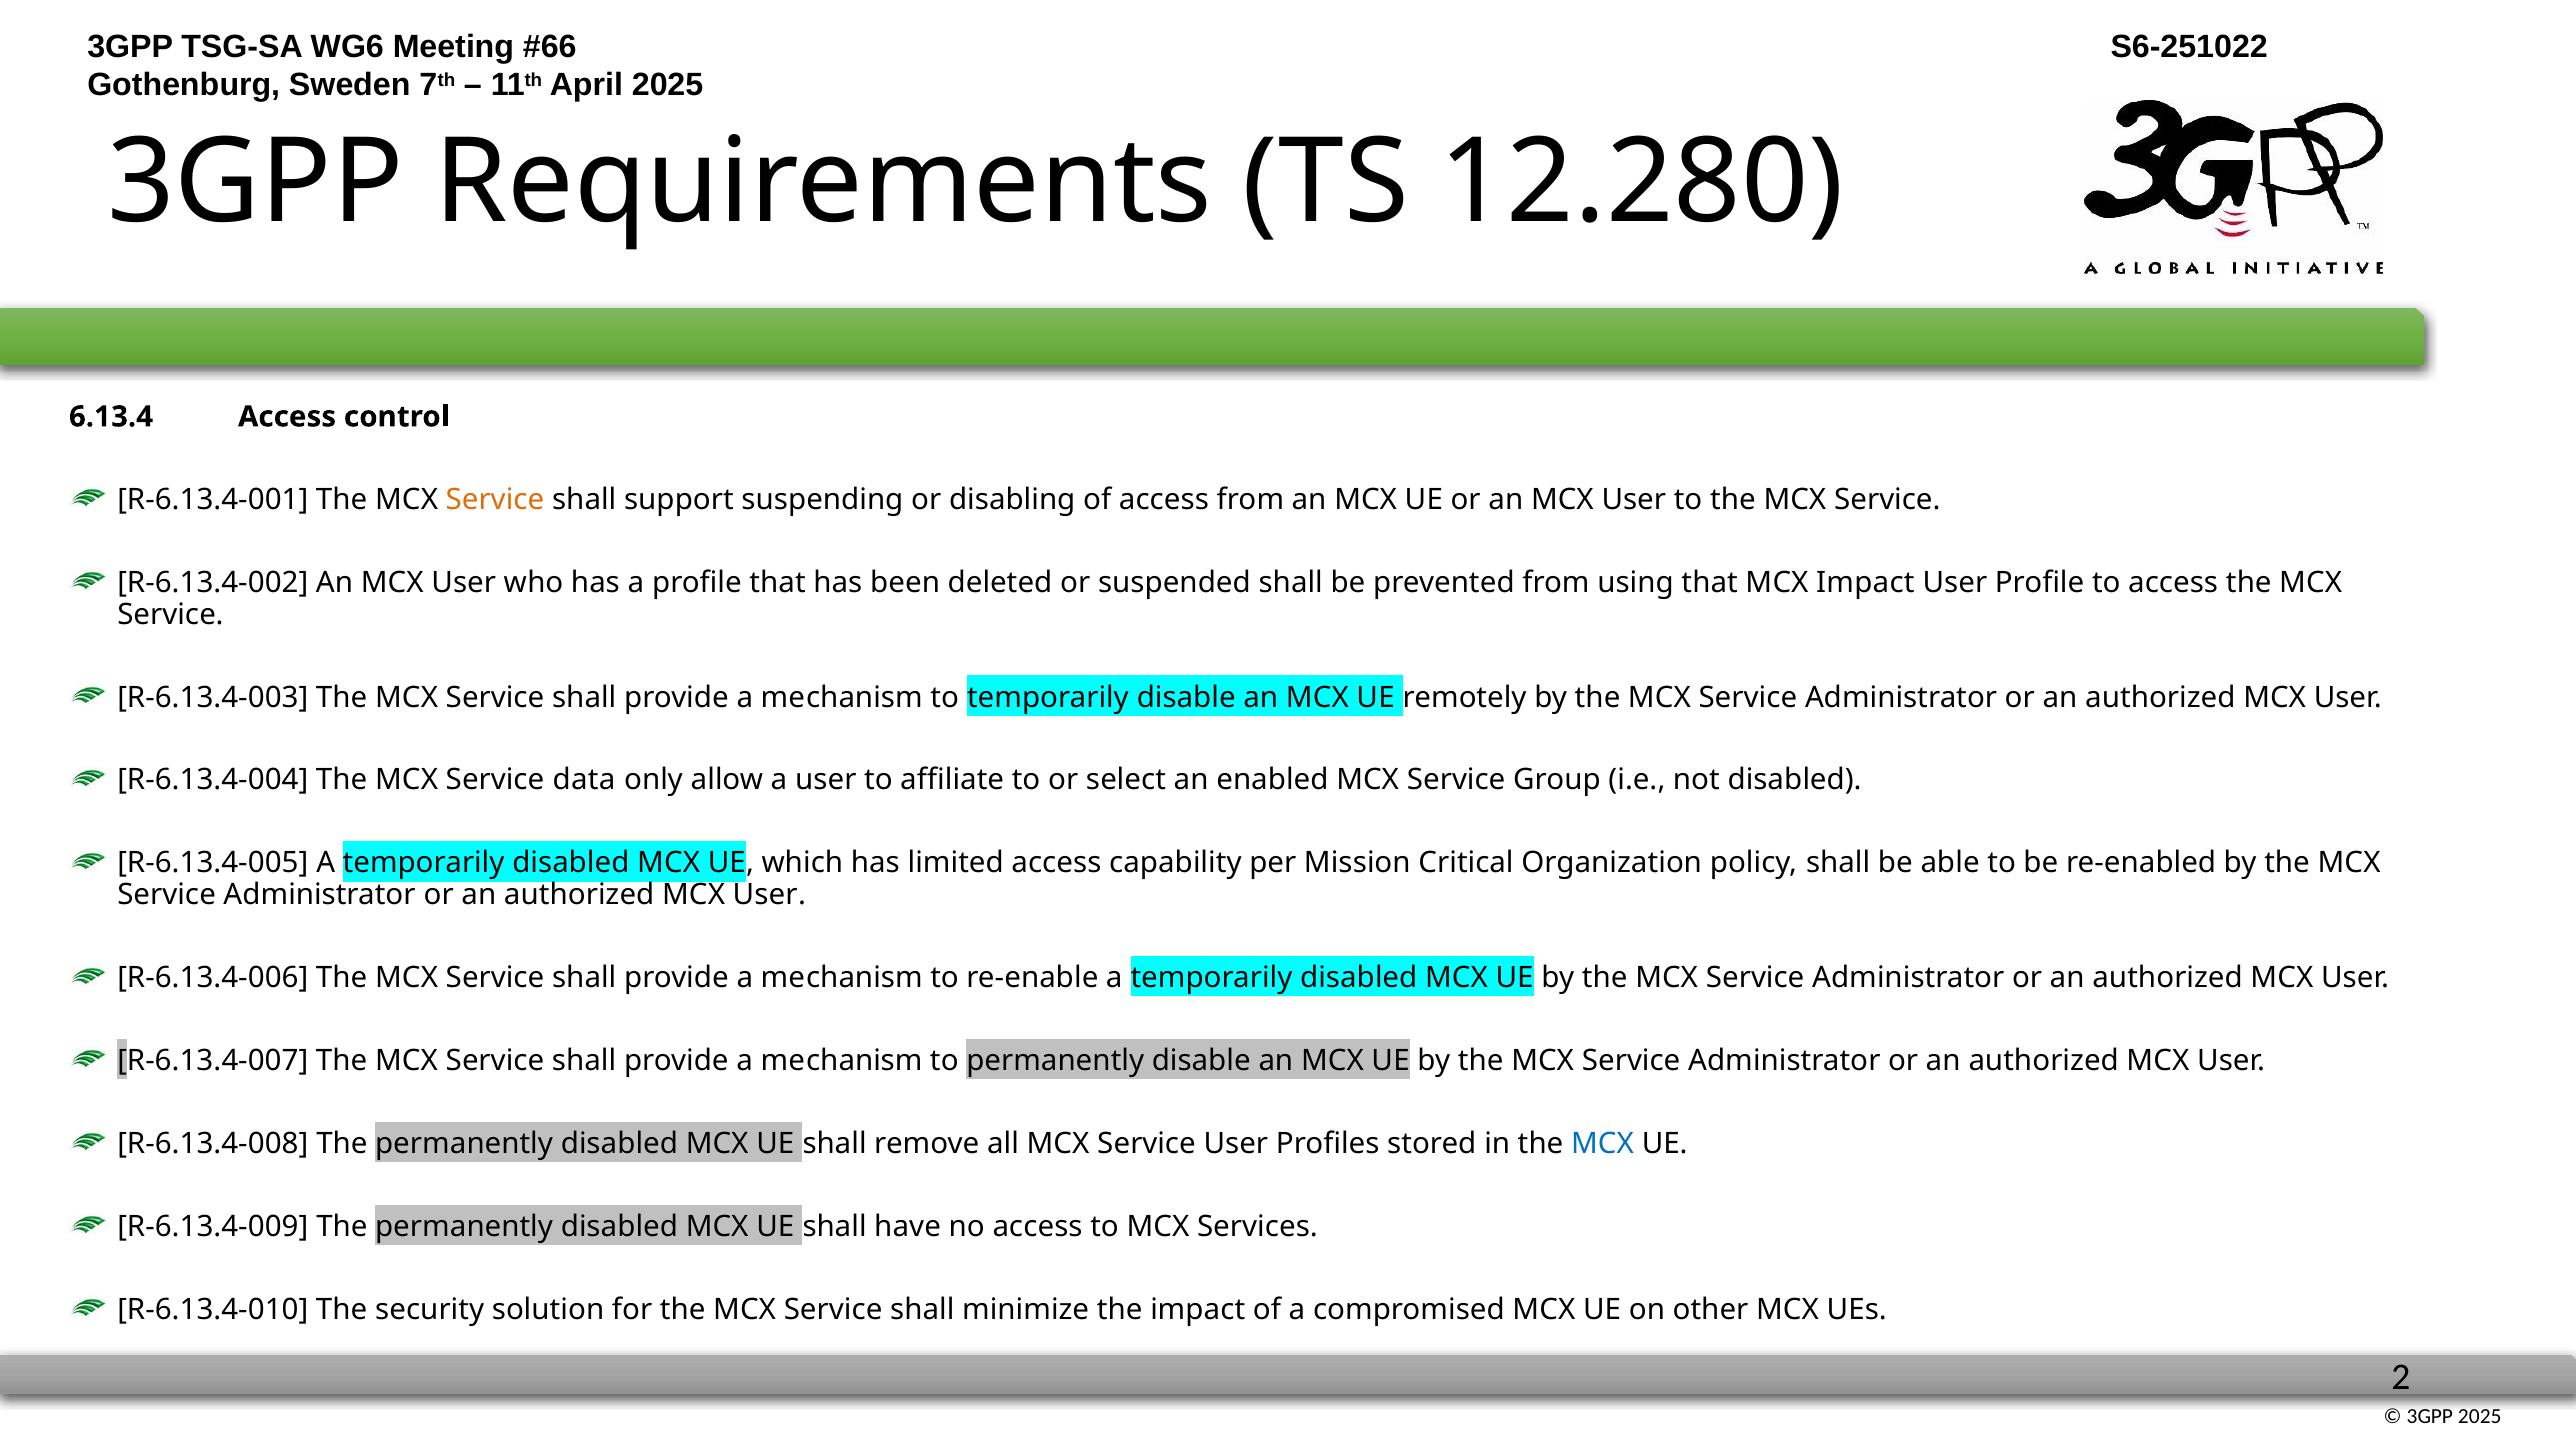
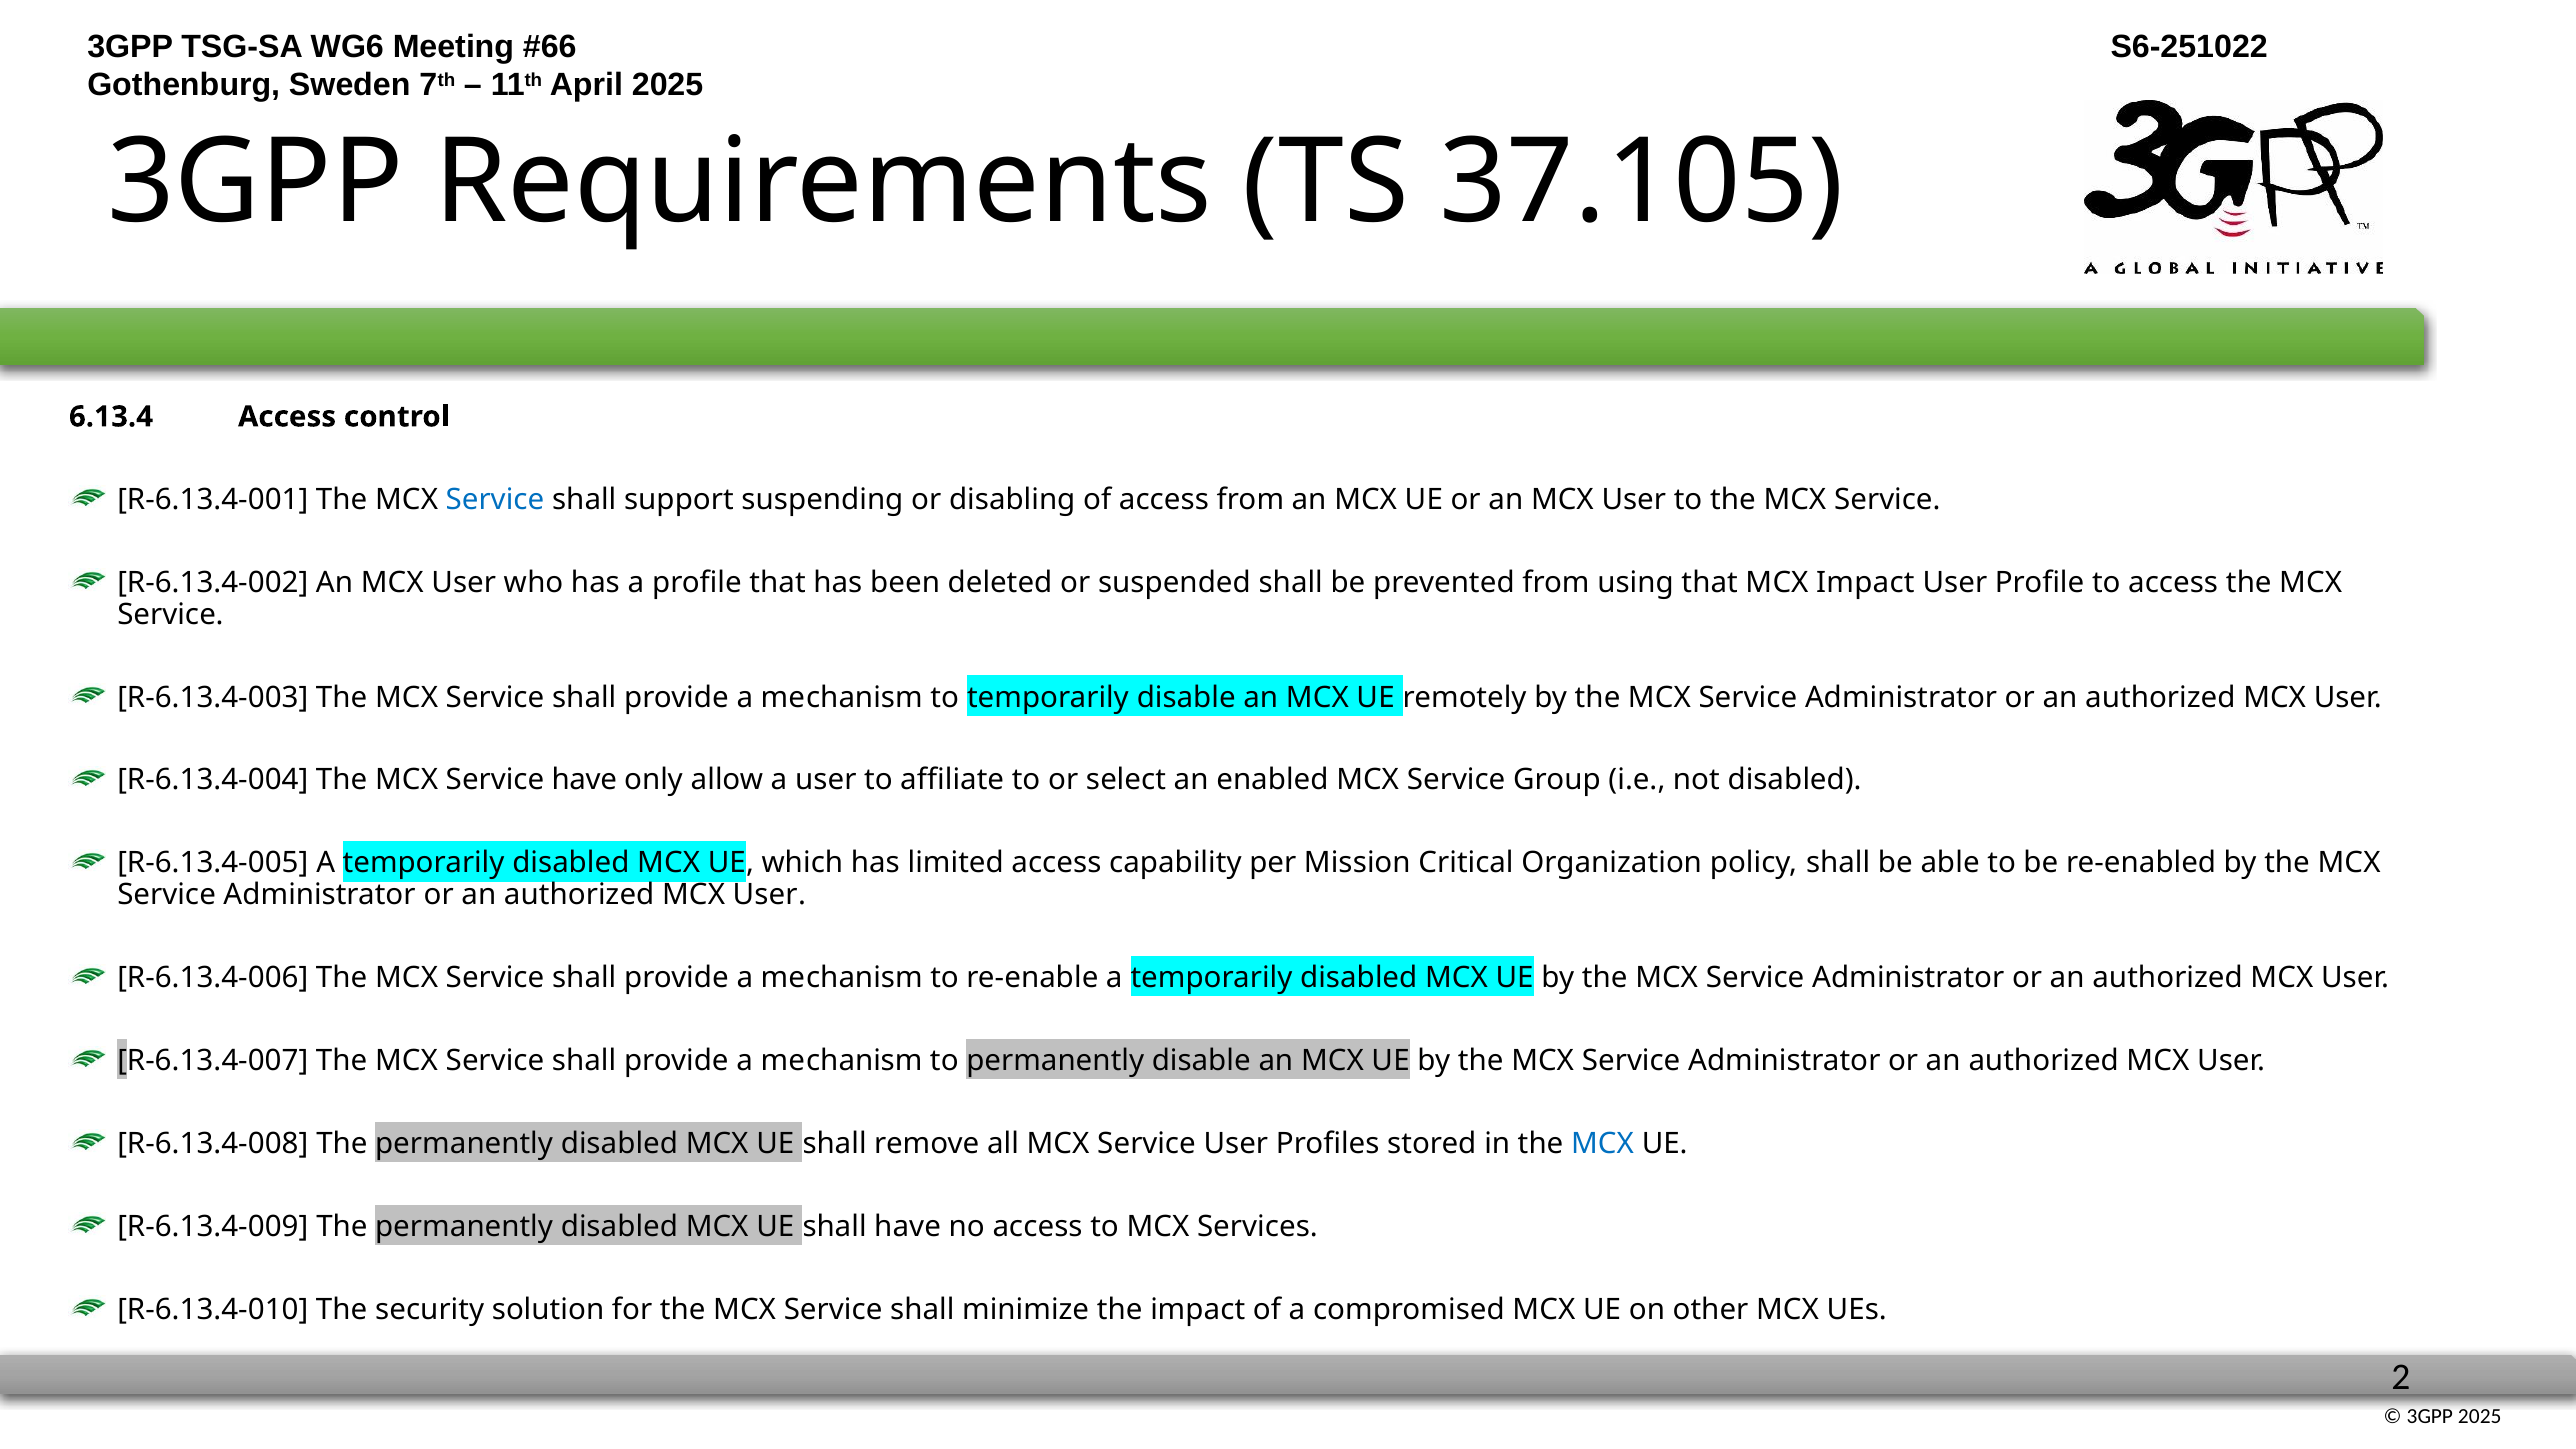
12.280: 12.280 -> 37.105
Service at (495, 500) colour: orange -> blue
Service data: data -> have
